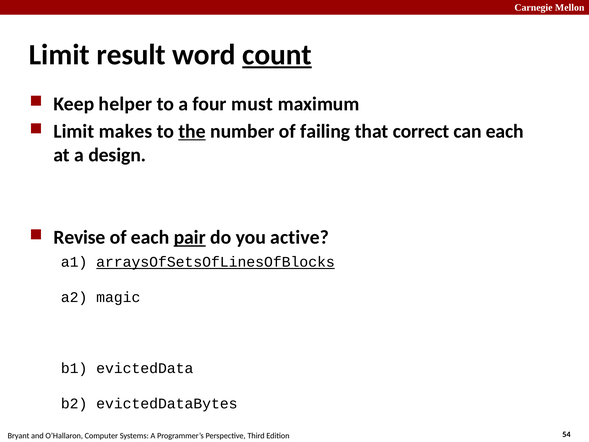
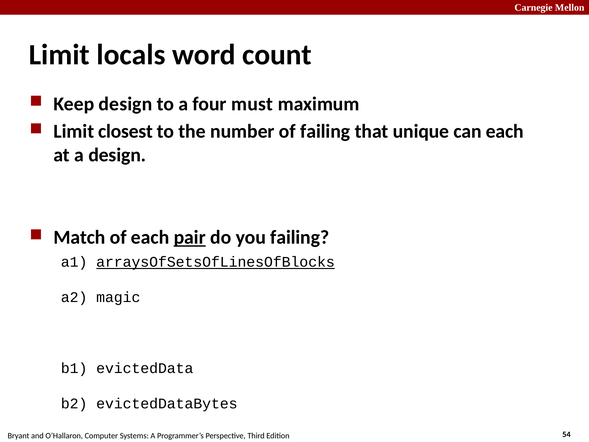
result: result -> locals
count underline: present -> none
Keep helper: helper -> design
makes: makes -> closest
the underline: present -> none
correct: correct -> unique
Revise: Revise -> Match
you active: active -> failing
